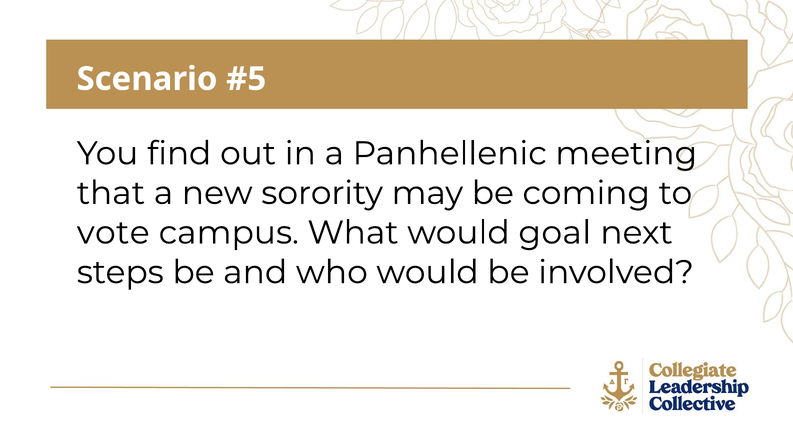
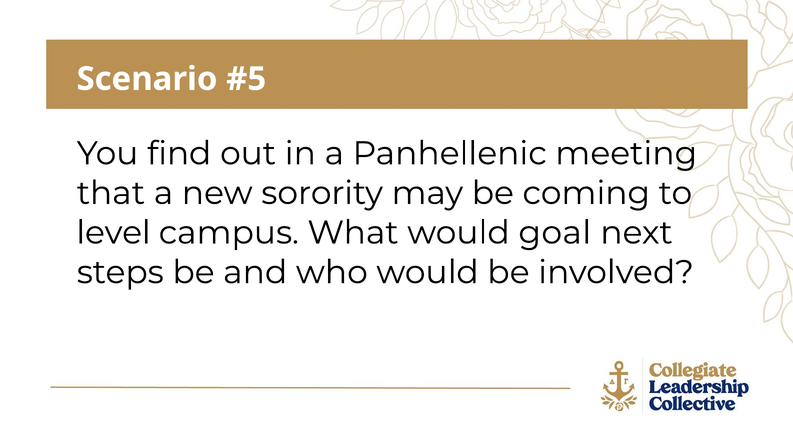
vote: vote -> level
